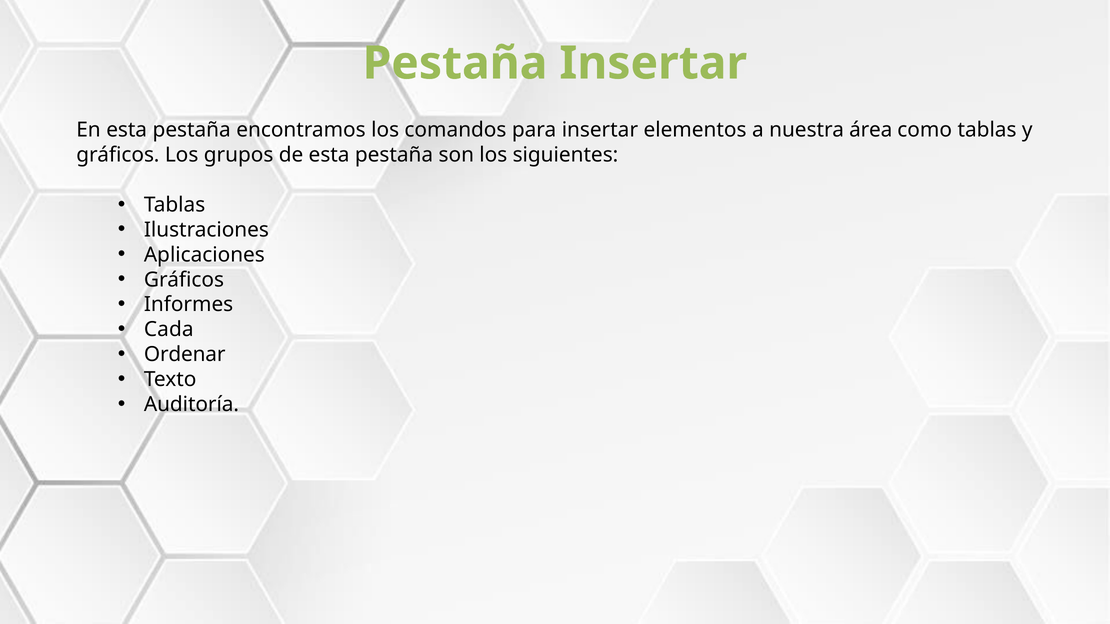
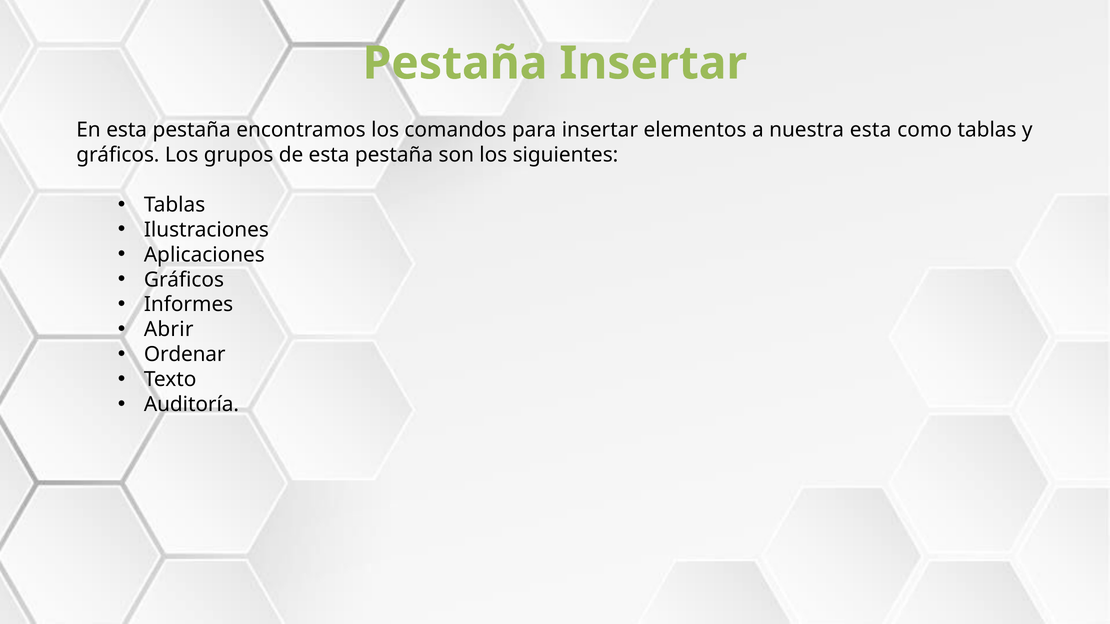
nuestra área: área -> esta
Cada: Cada -> Abrir
